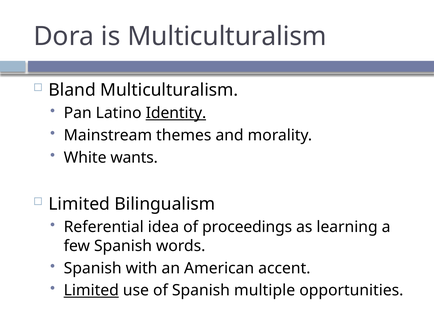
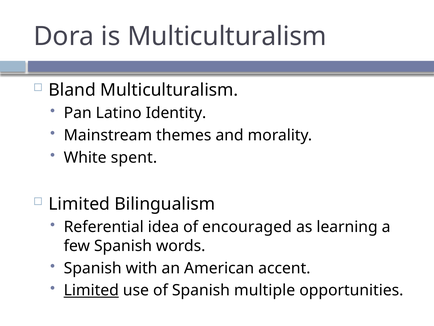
Identity underline: present -> none
wants: wants -> spent
proceedings: proceedings -> encouraged
